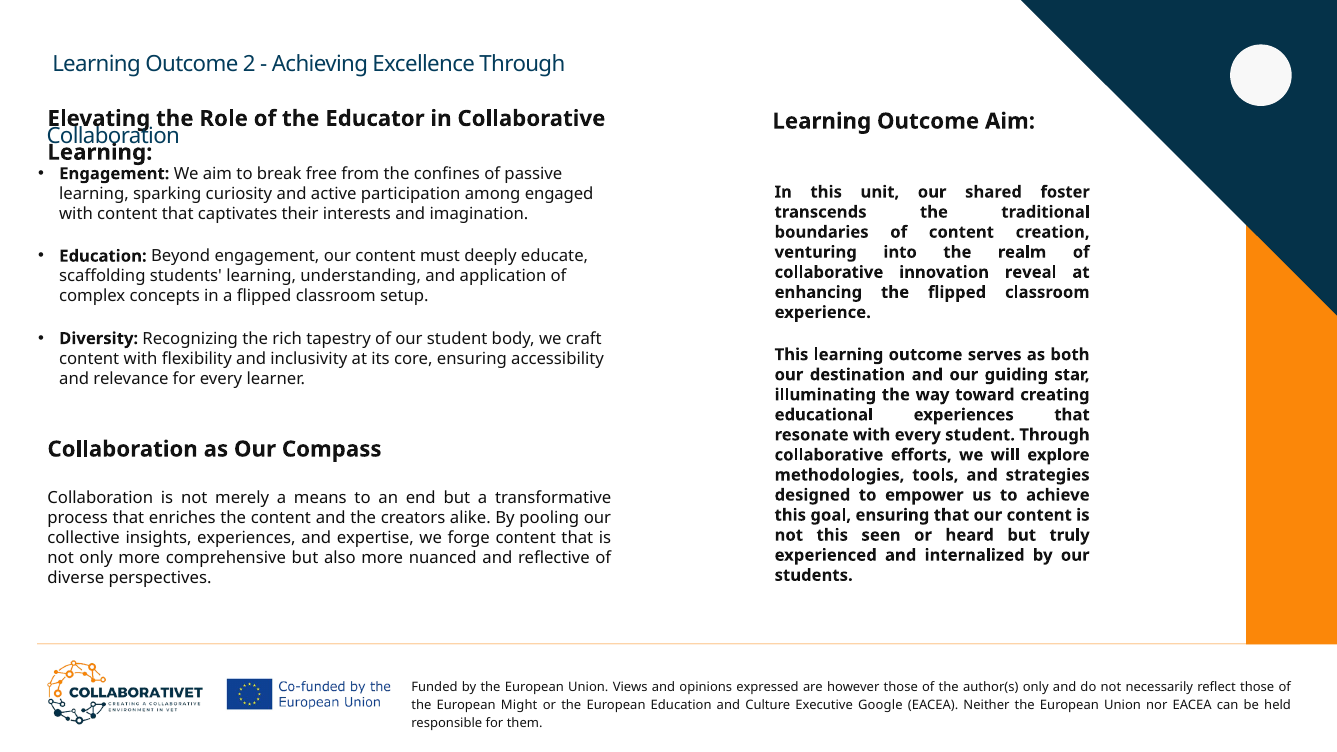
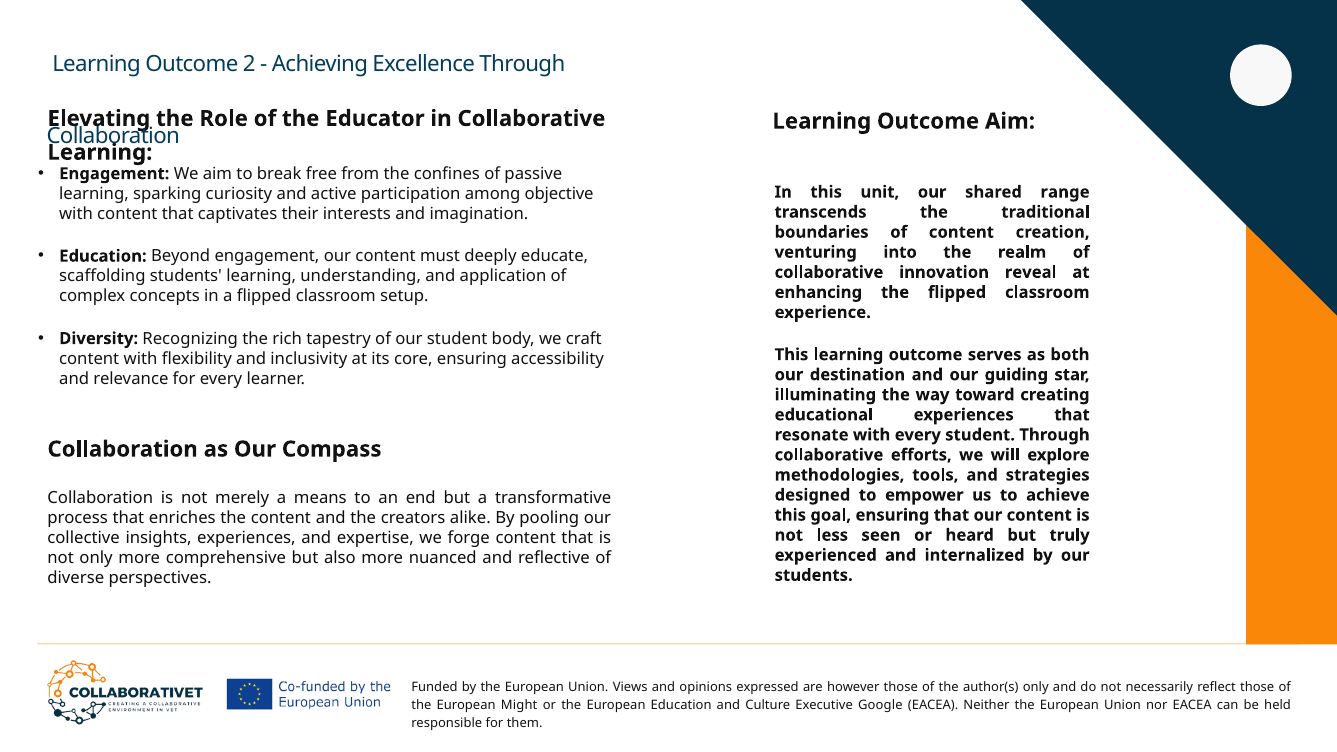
engaged: engaged -> objective
foster: foster -> range
not this: this -> less
